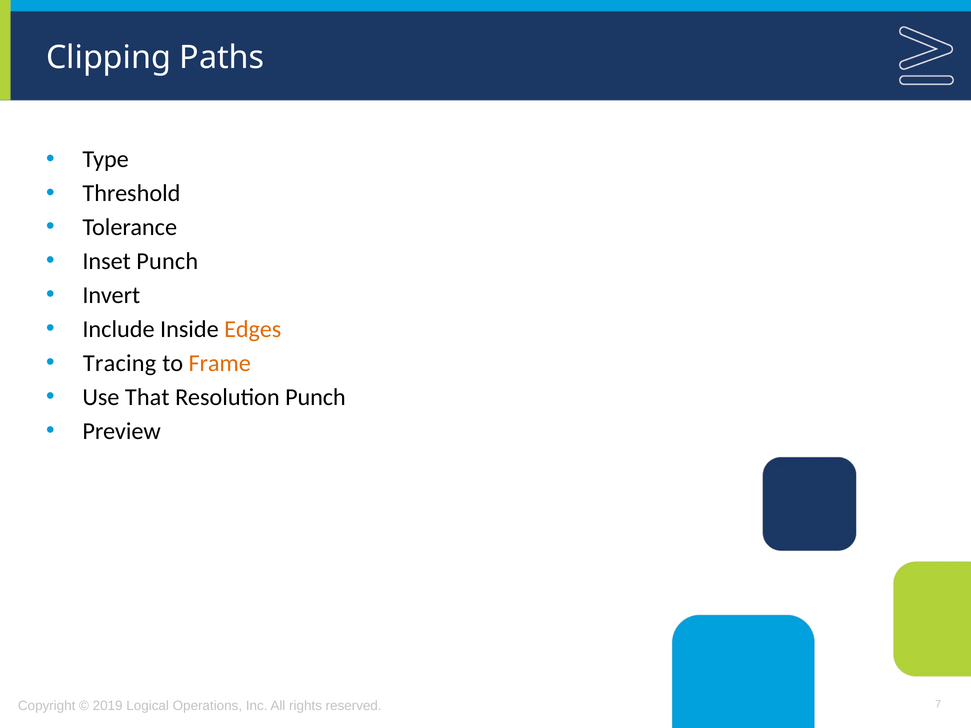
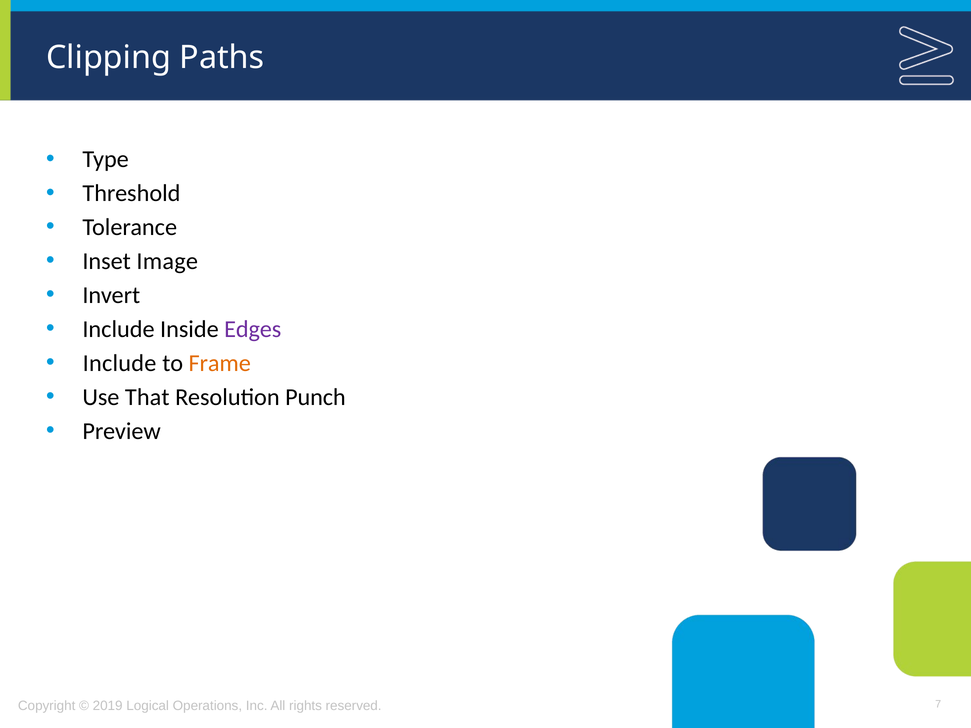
Inset Punch: Punch -> Image
Edges colour: orange -> purple
Tracing at (120, 363): Tracing -> Include
